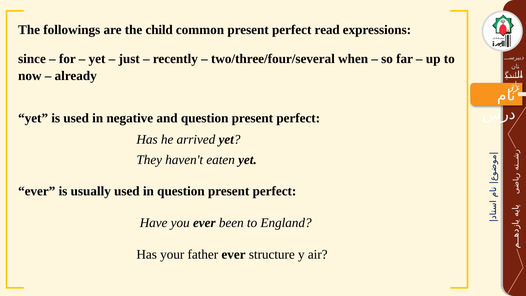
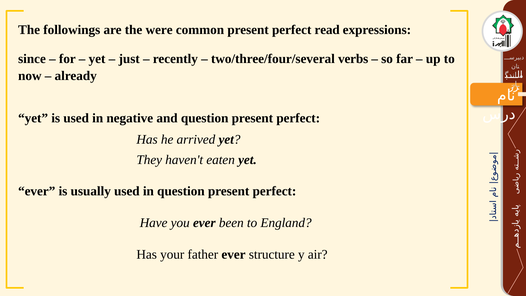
child: child -> were
when: when -> verbs
